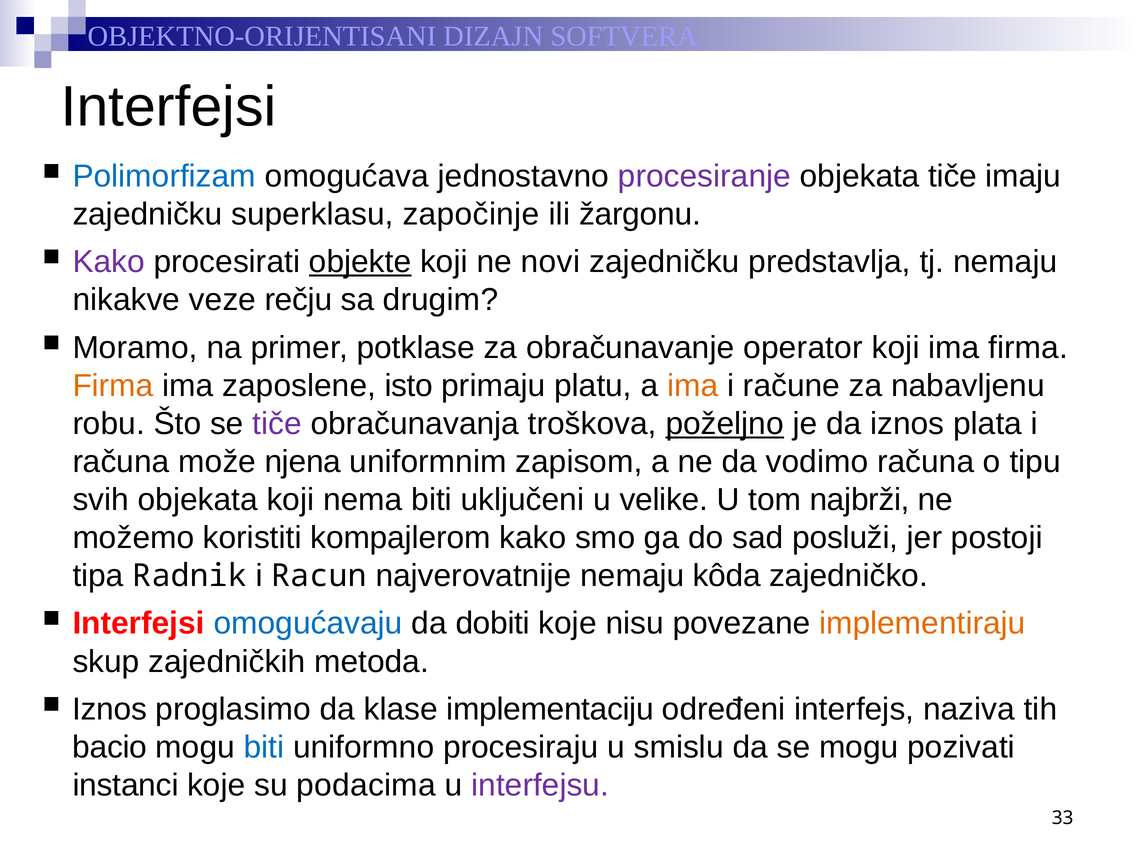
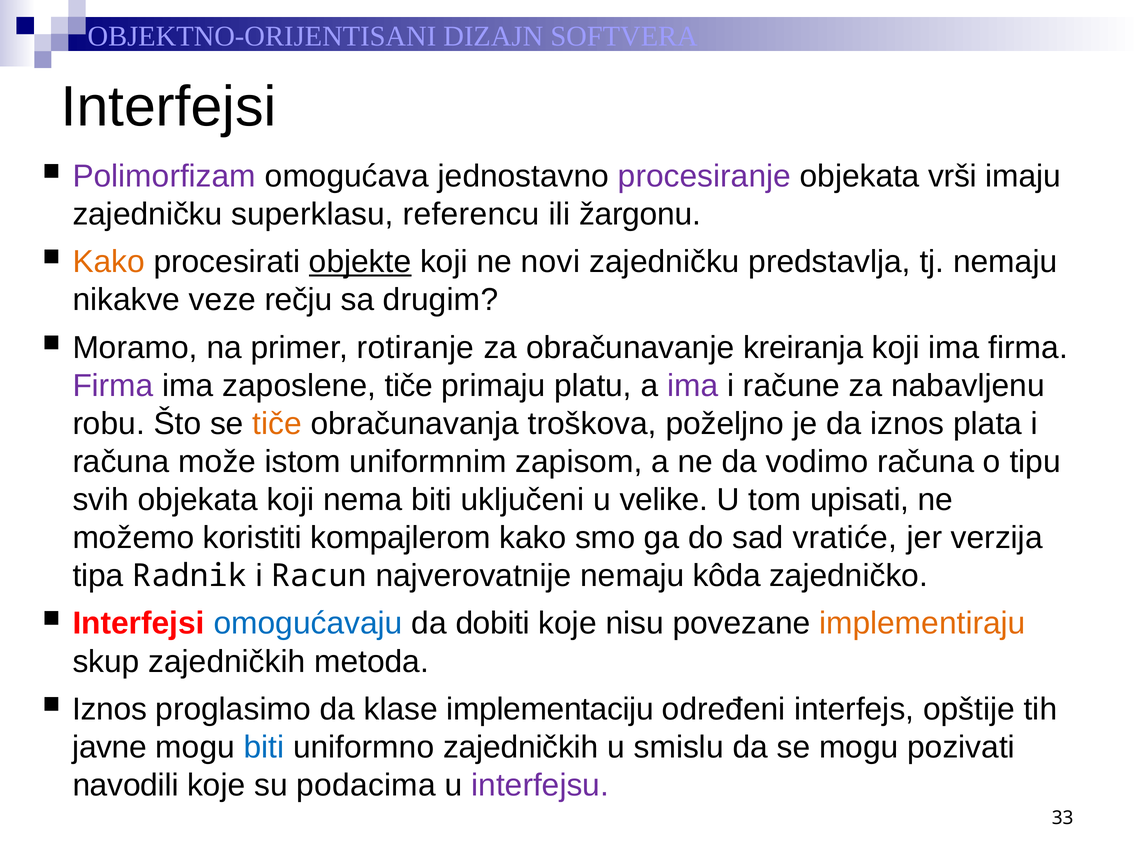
Polimorfizam colour: blue -> purple
objekata tiče: tiče -> vrši
započinje: započinje -> referencu
Kako at (109, 262) colour: purple -> orange
potklase: potklase -> rotiranje
operator: operator -> kreiranja
Firma at (113, 386) colour: orange -> purple
zaposlene isto: isto -> tiče
ima at (693, 386) colour: orange -> purple
tiče at (277, 424) colour: purple -> orange
poželjno underline: present -> none
njena: njena -> istom
najbrži: najbrži -> upisati
posluži: posluži -> vratiće
postoji: postoji -> verzija
naziva: naziva -> opštije
bacio: bacio -> javne
uniformno procesiraju: procesiraju -> zajedničkih
instanci: instanci -> navodili
